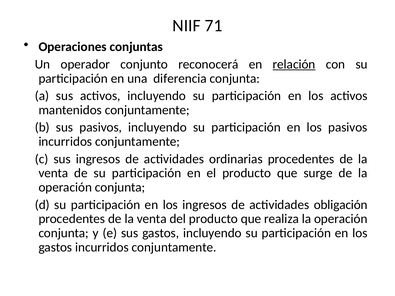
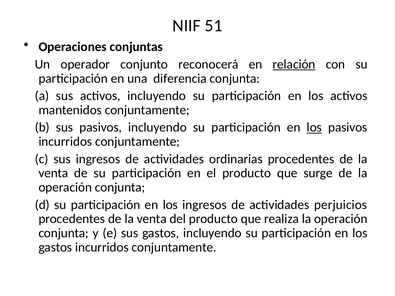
71: 71 -> 51
los at (314, 127) underline: none -> present
obligación: obligación -> perjuicios
